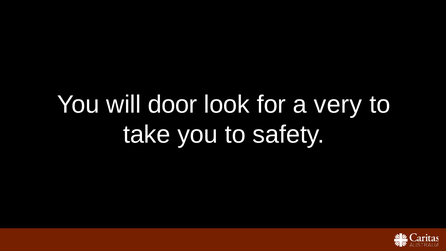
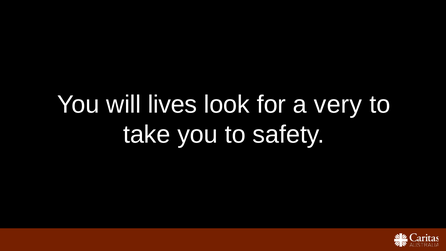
door: door -> lives
